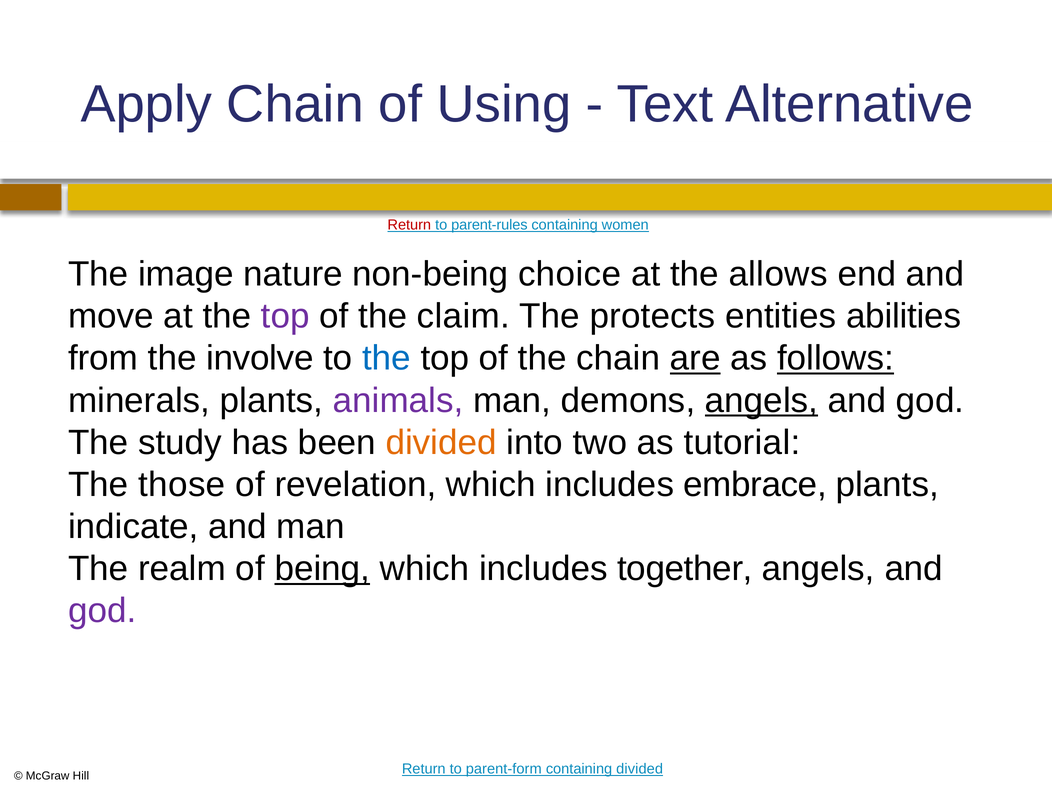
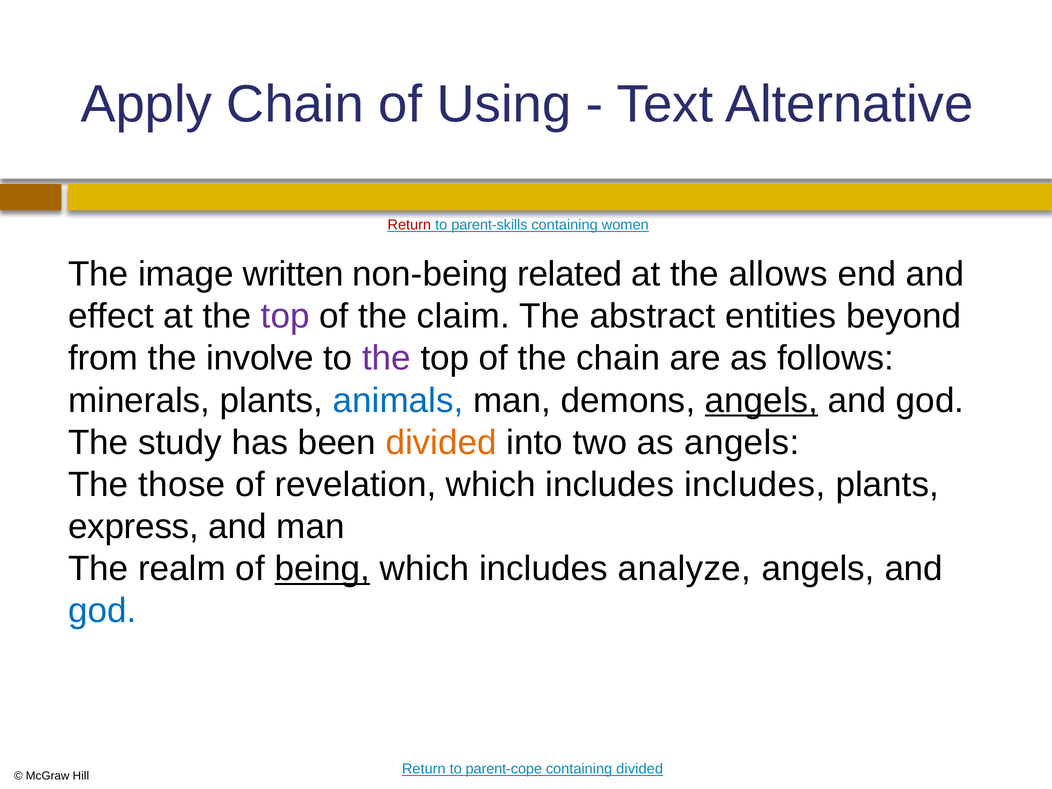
parent-rules: parent-rules -> parent-skills
nature: nature -> written
choice: choice -> related
move: move -> effect
protects: protects -> abstract
abilities: abilities -> beyond
the at (386, 358) colour: blue -> purple
are underline: present -> none
follows underline: present -> none
animals colour: purple -> blue
as tutorial: tutorial -> angels
includes embrace: embrace -> includes
indicate: indicate -> express
together: together -> analyze
god at (102, 611) colour: purple -> blue
parent-form: parent-form -> parent-cope
